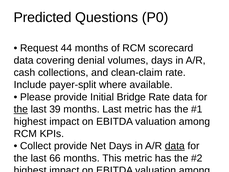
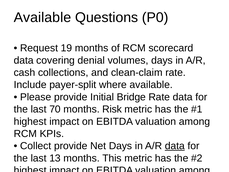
Predicted at (43, 17): Predicted -> Available
44: 44 -> 19
the at (21, 109) underline: present -> none
39: 39 -> 70
months Last: Last -> Risk
66: 66 -> 13
